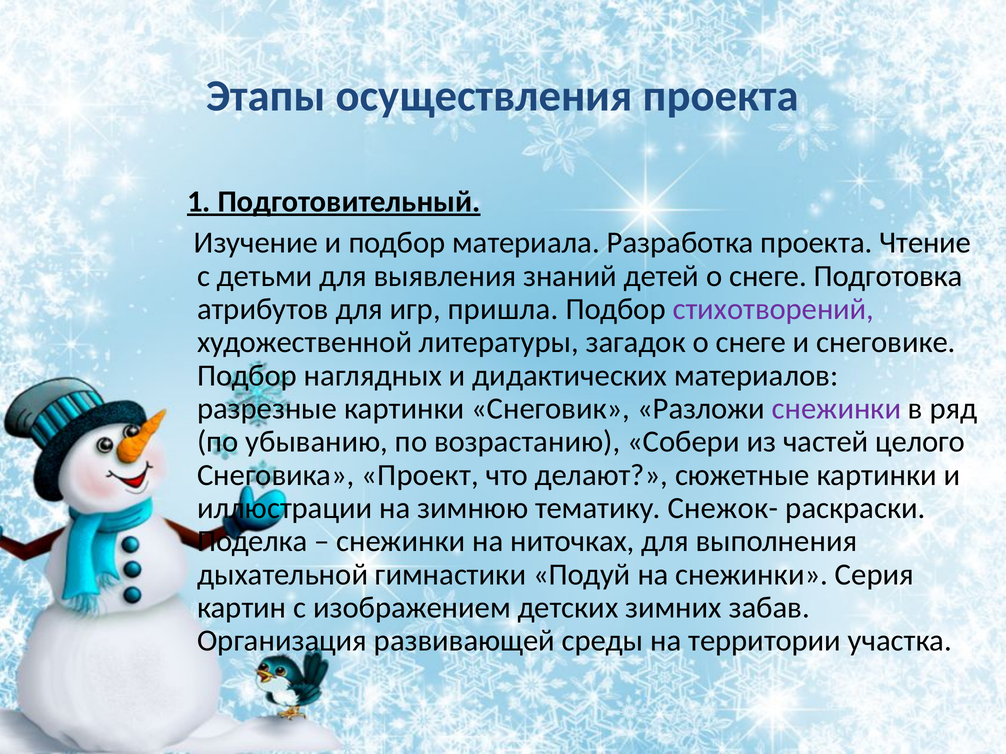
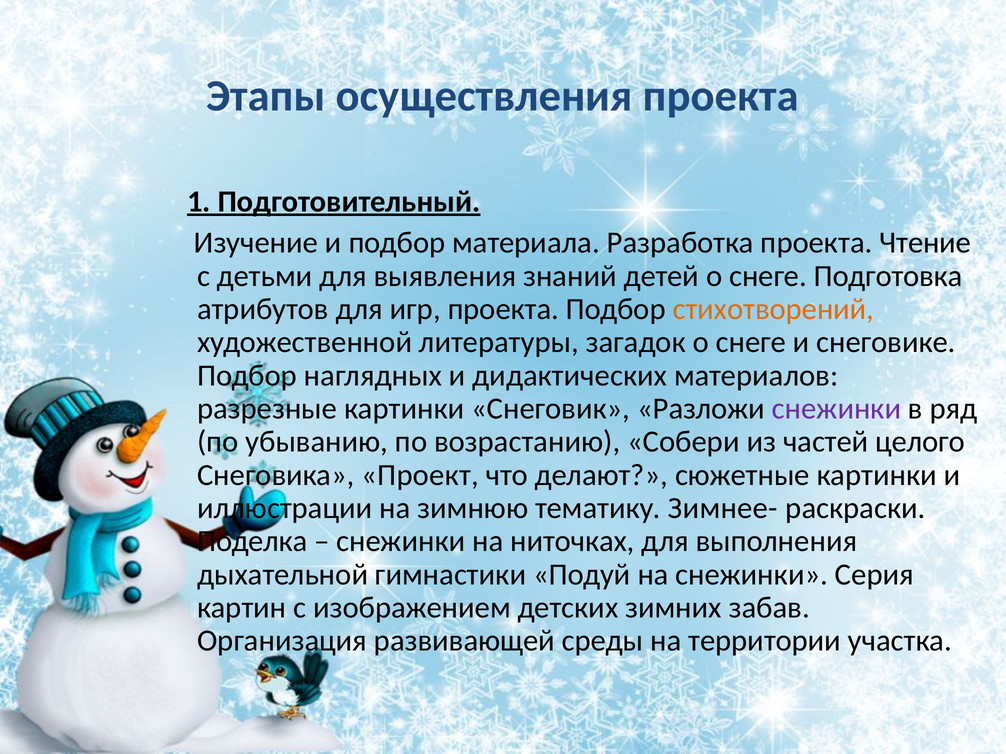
игр пришла: пришла -> проекта
стихотворений colour: purple -> orange
Снежок-: Снежок- -> Зимнее-
